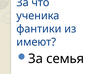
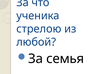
фантики: фантики -> стрелою
имеют: имеют -> любой
